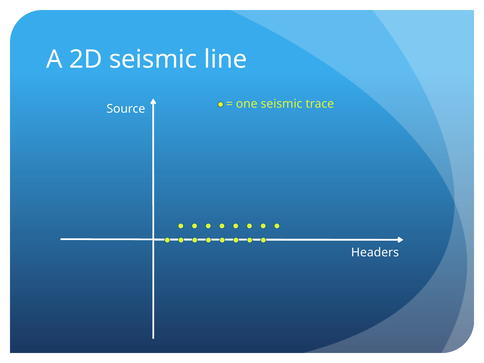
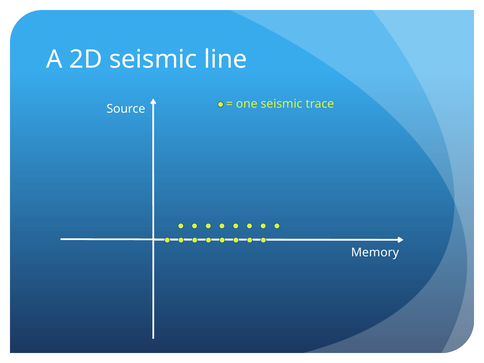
Headers: Headers -> Memory
